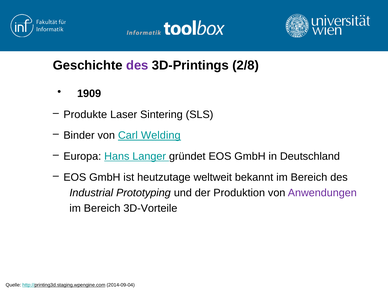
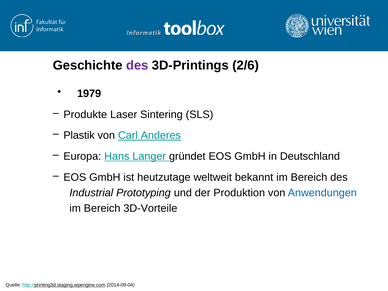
2/8: 2/8 -> 2/6
1909: 1909 -> 1979
Binder: Binder -> Plastik
Welding: Welding -> Anderes
Anwendungen colour: purple -> blue
